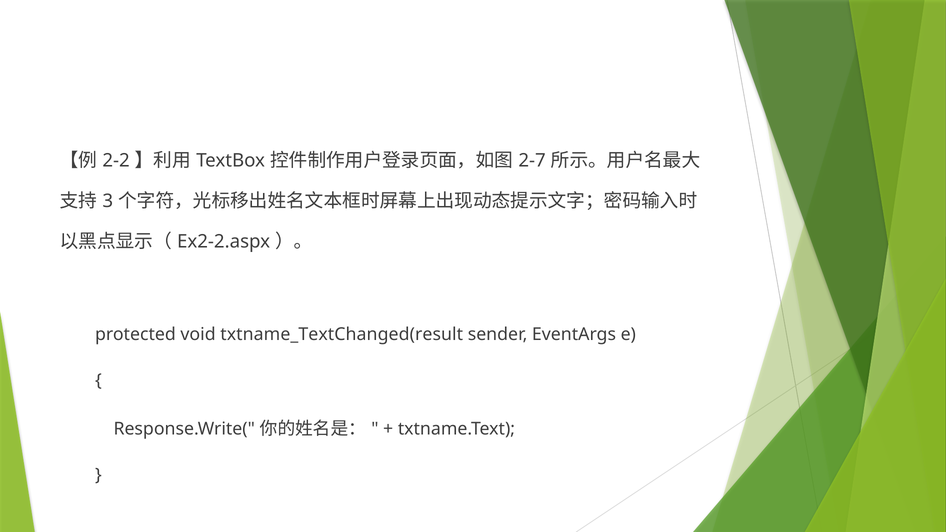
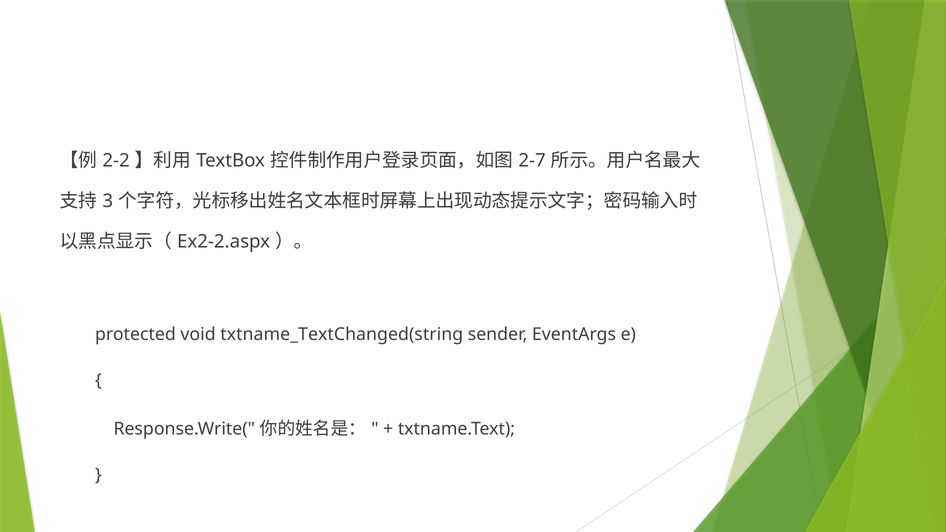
txtname_TextChanged(result: txtname_TextChanged(result -> txtname_TextChanged(string
